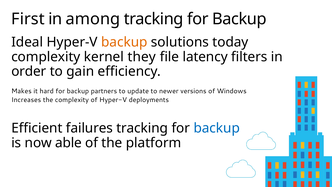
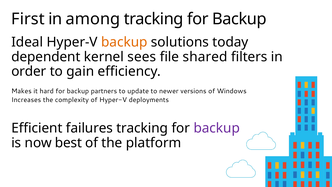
complexity at (46, 57): complexity -> dependent
they: they -> sees
latency: latency -> shared
backup at (217, 128) colour: blue -> purple
able: able -> best
